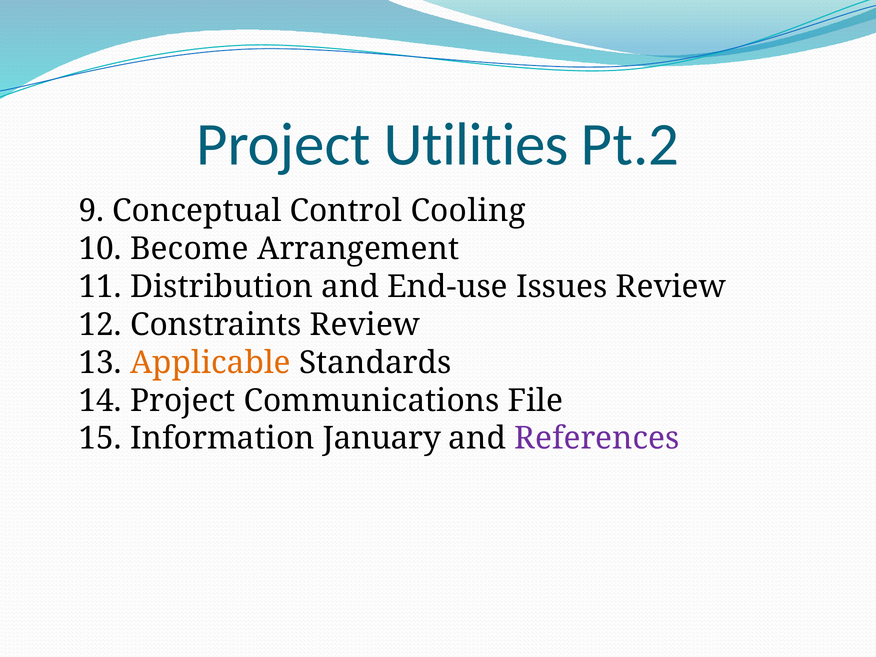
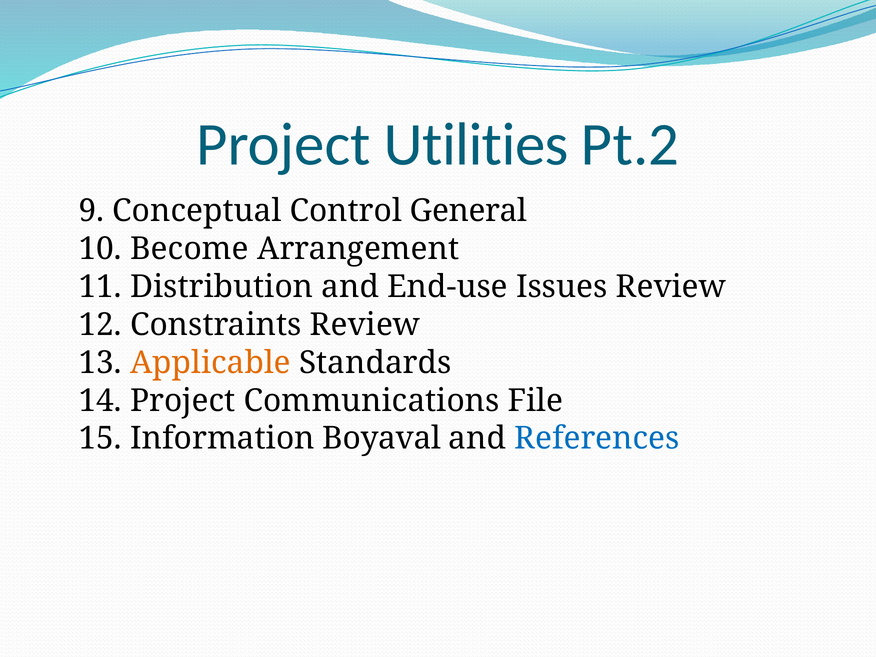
Cooling: Cooling -> General
January: January -> Boyaval
References colour: purple -> blue
